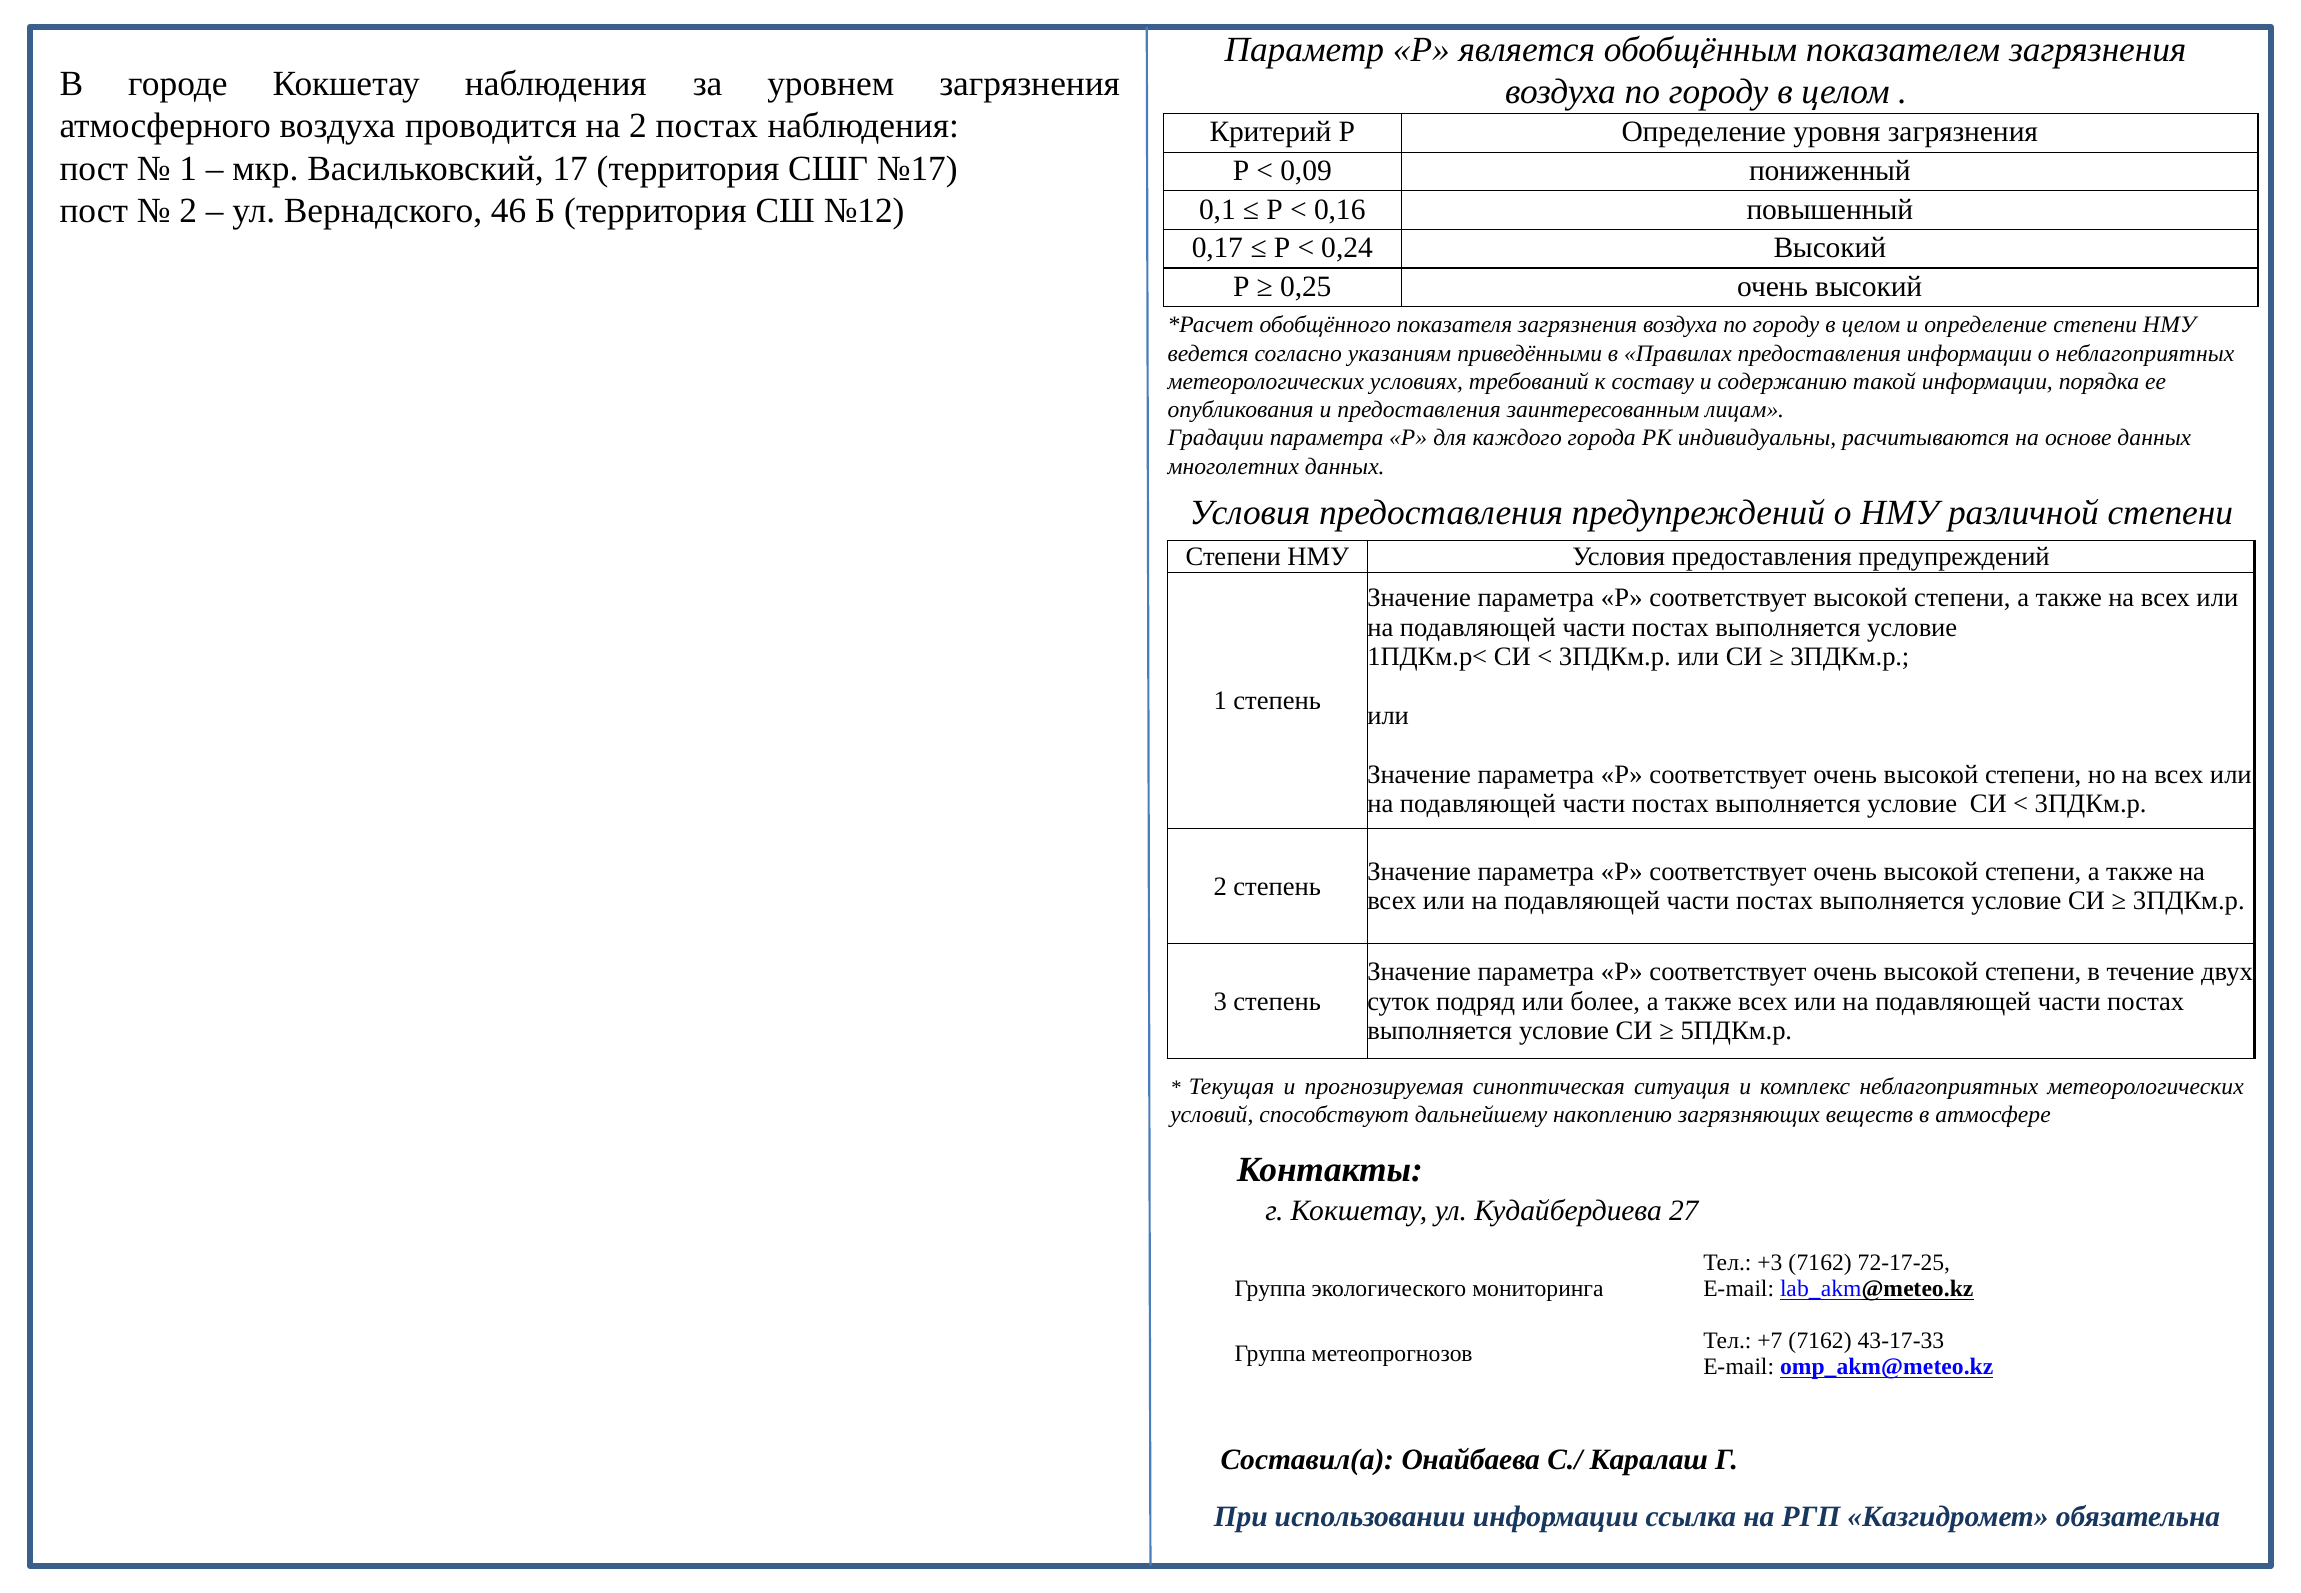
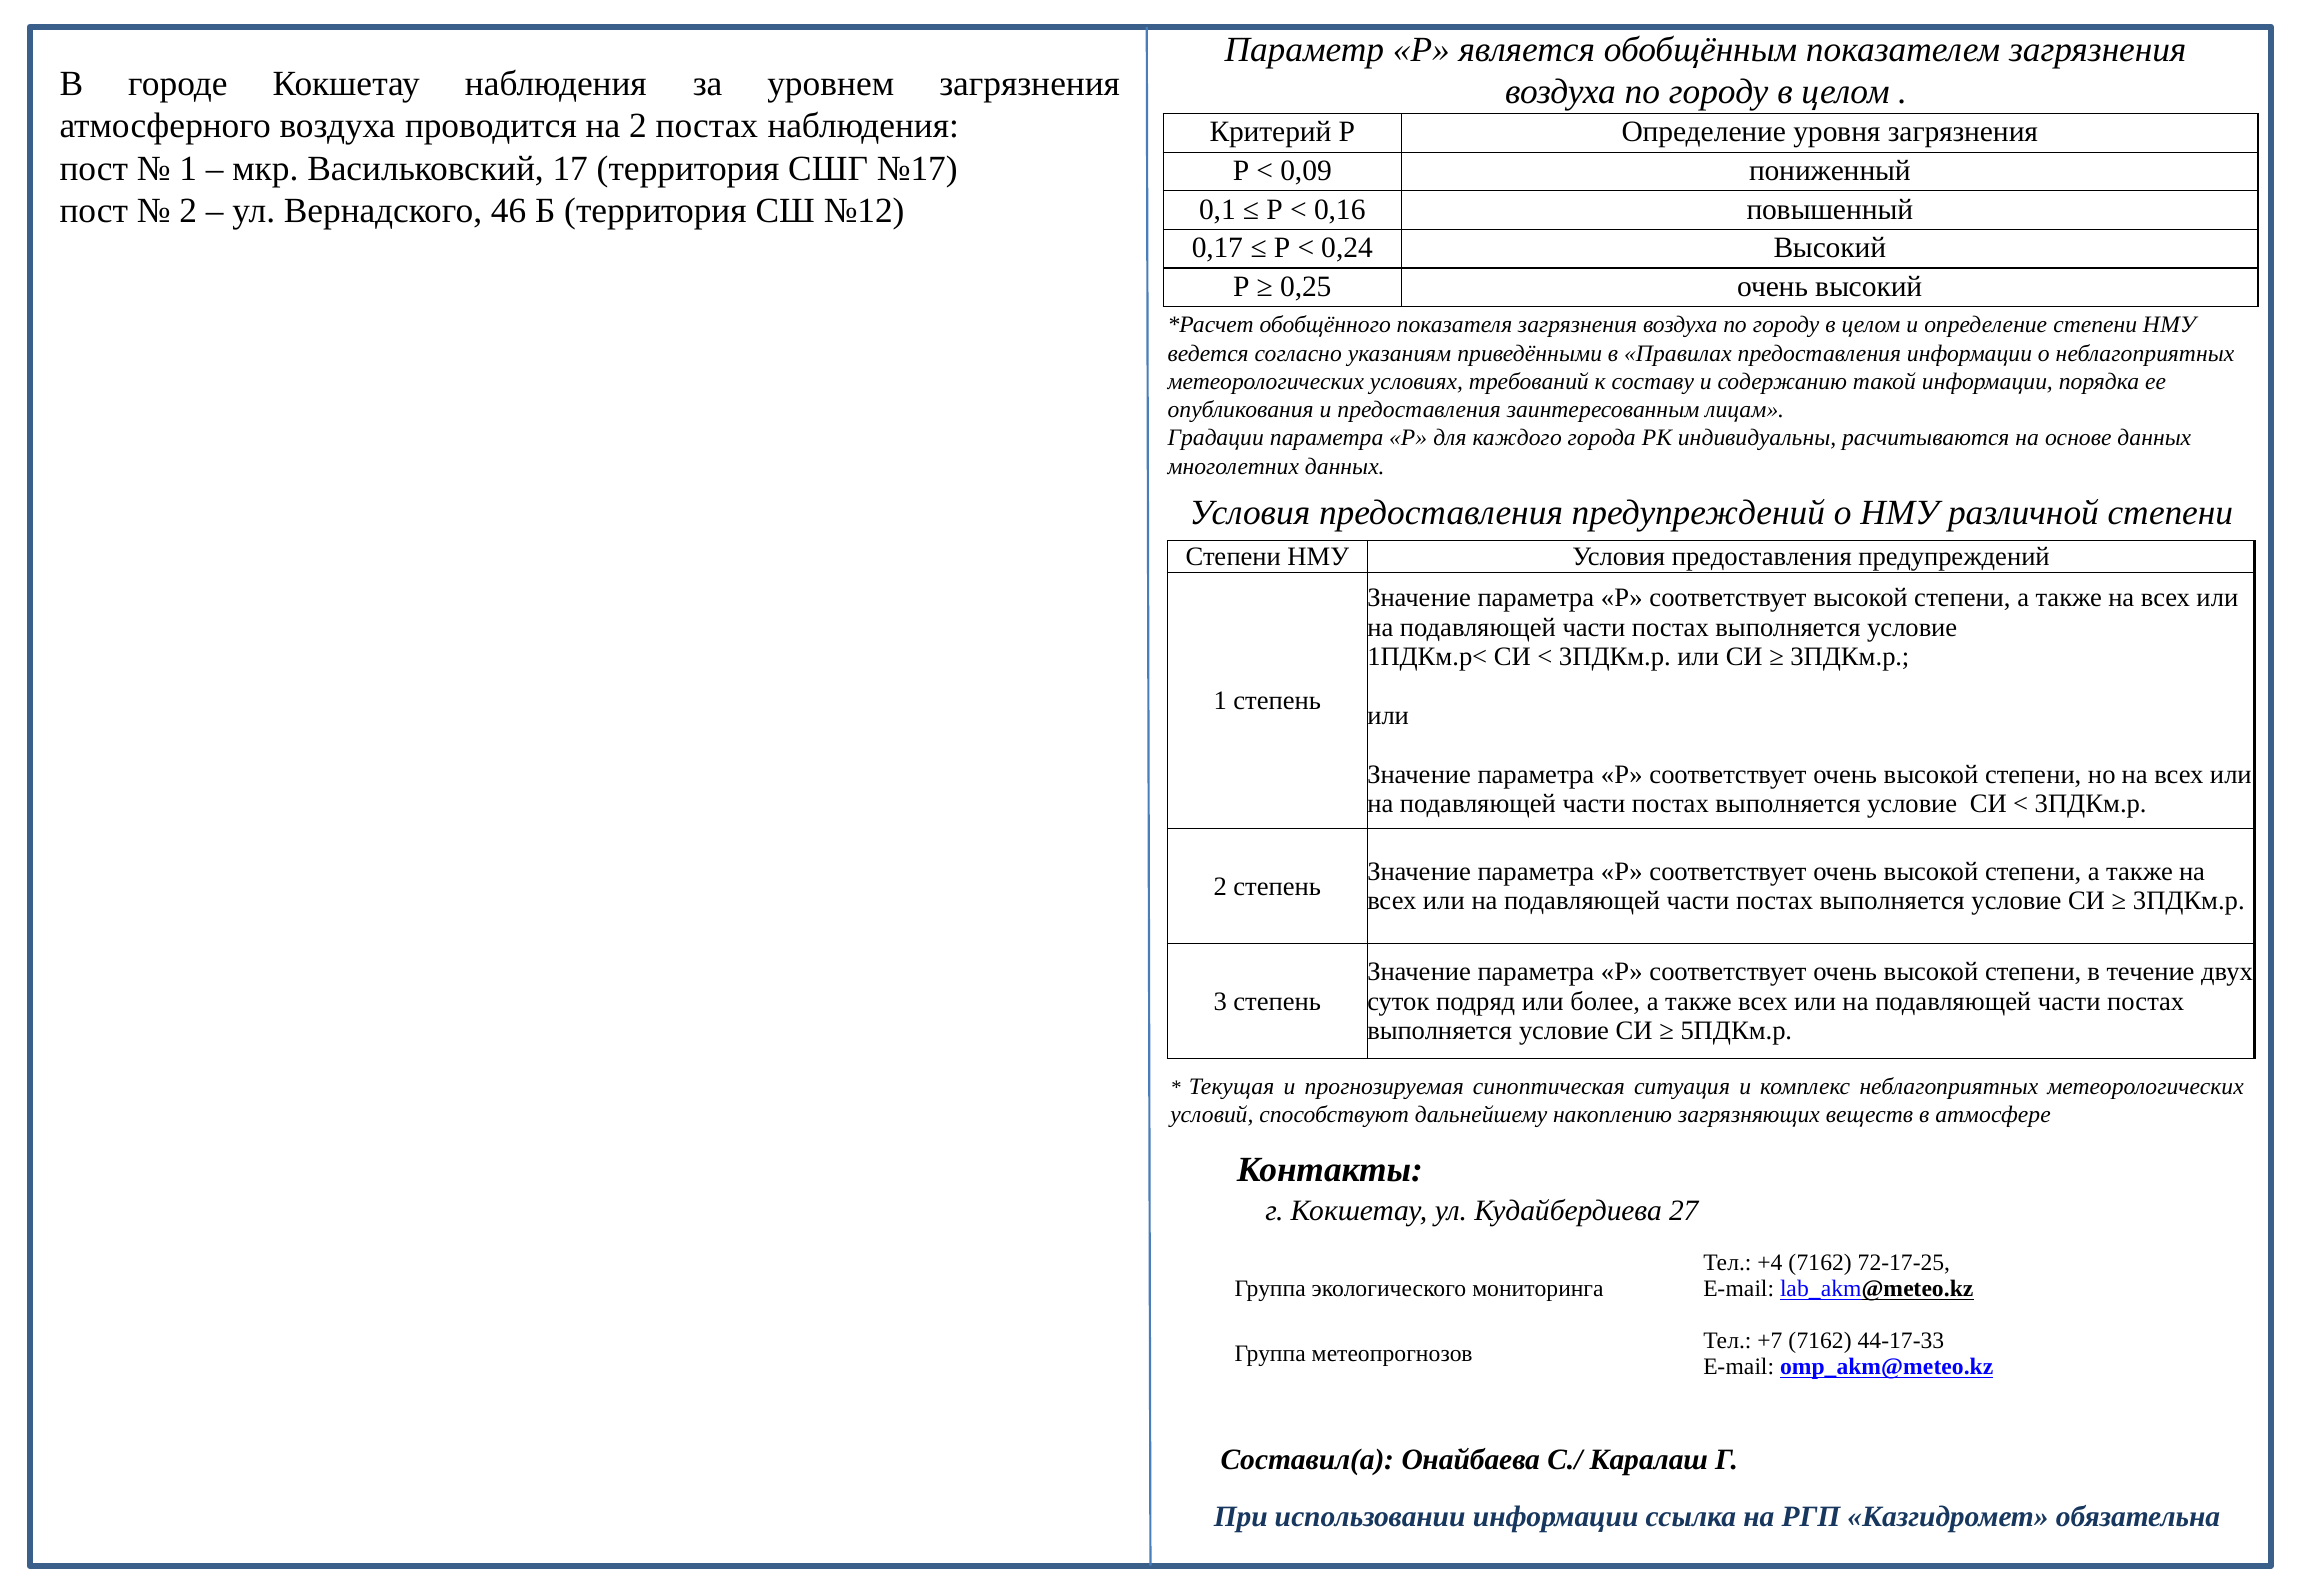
+3: +3 -> +4
43-17-33: 43-17-33 -> 44-17-33
